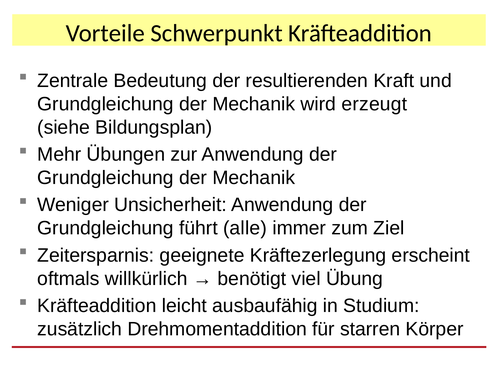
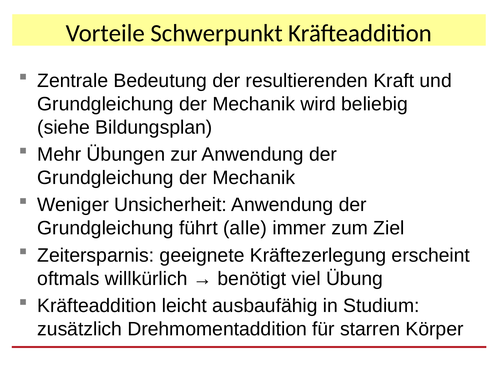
erzeugt: erzeugt -> beliebig
